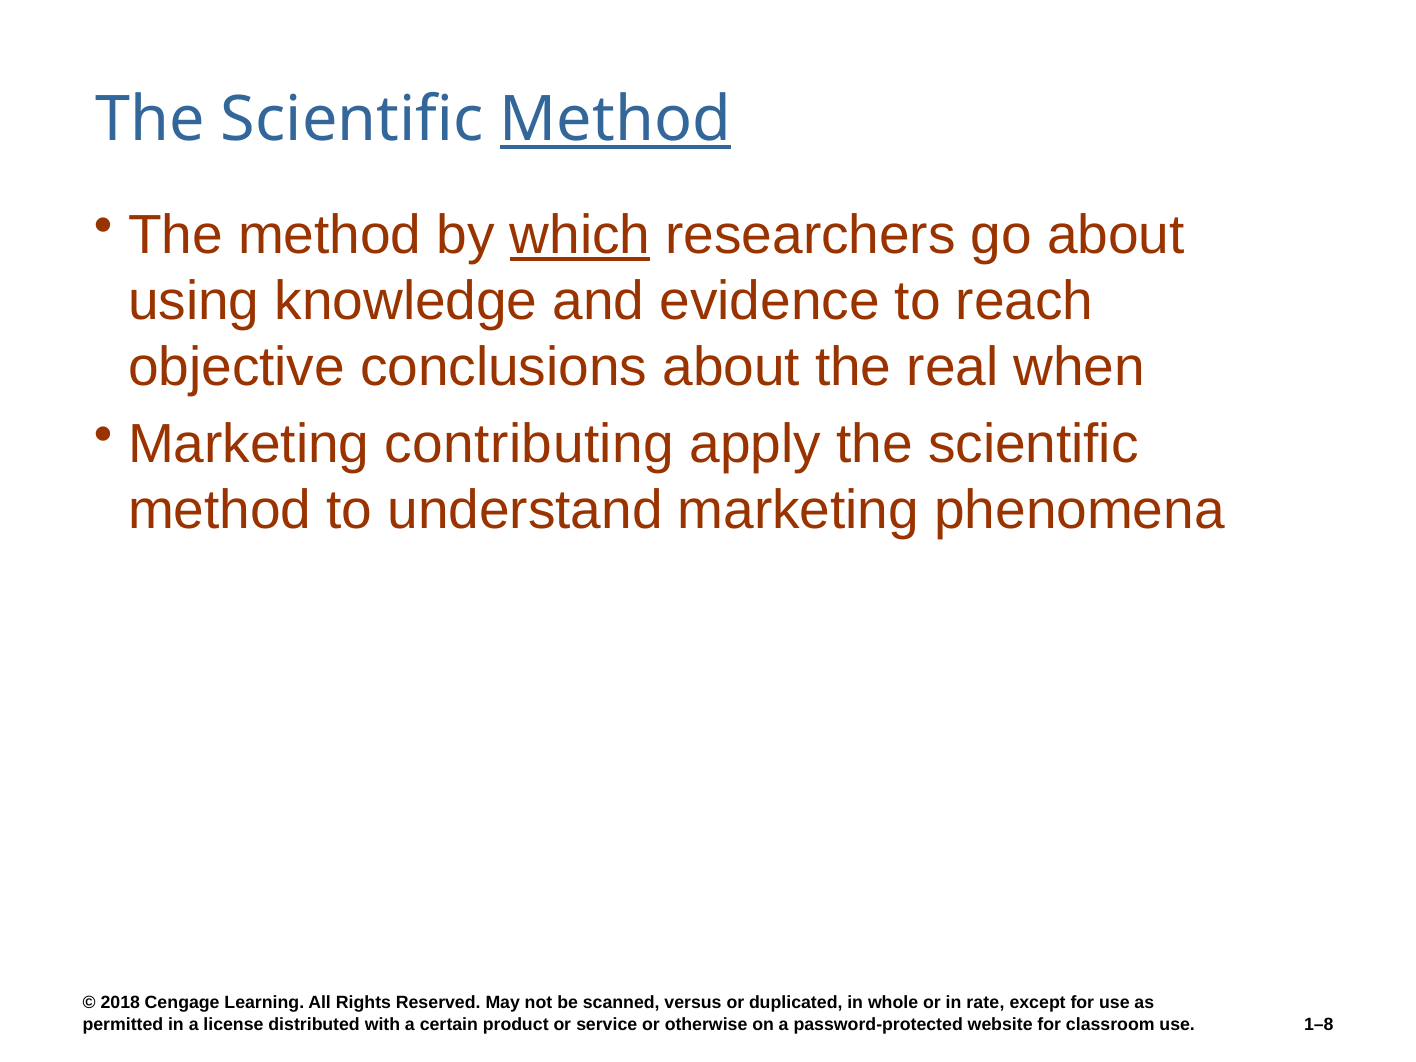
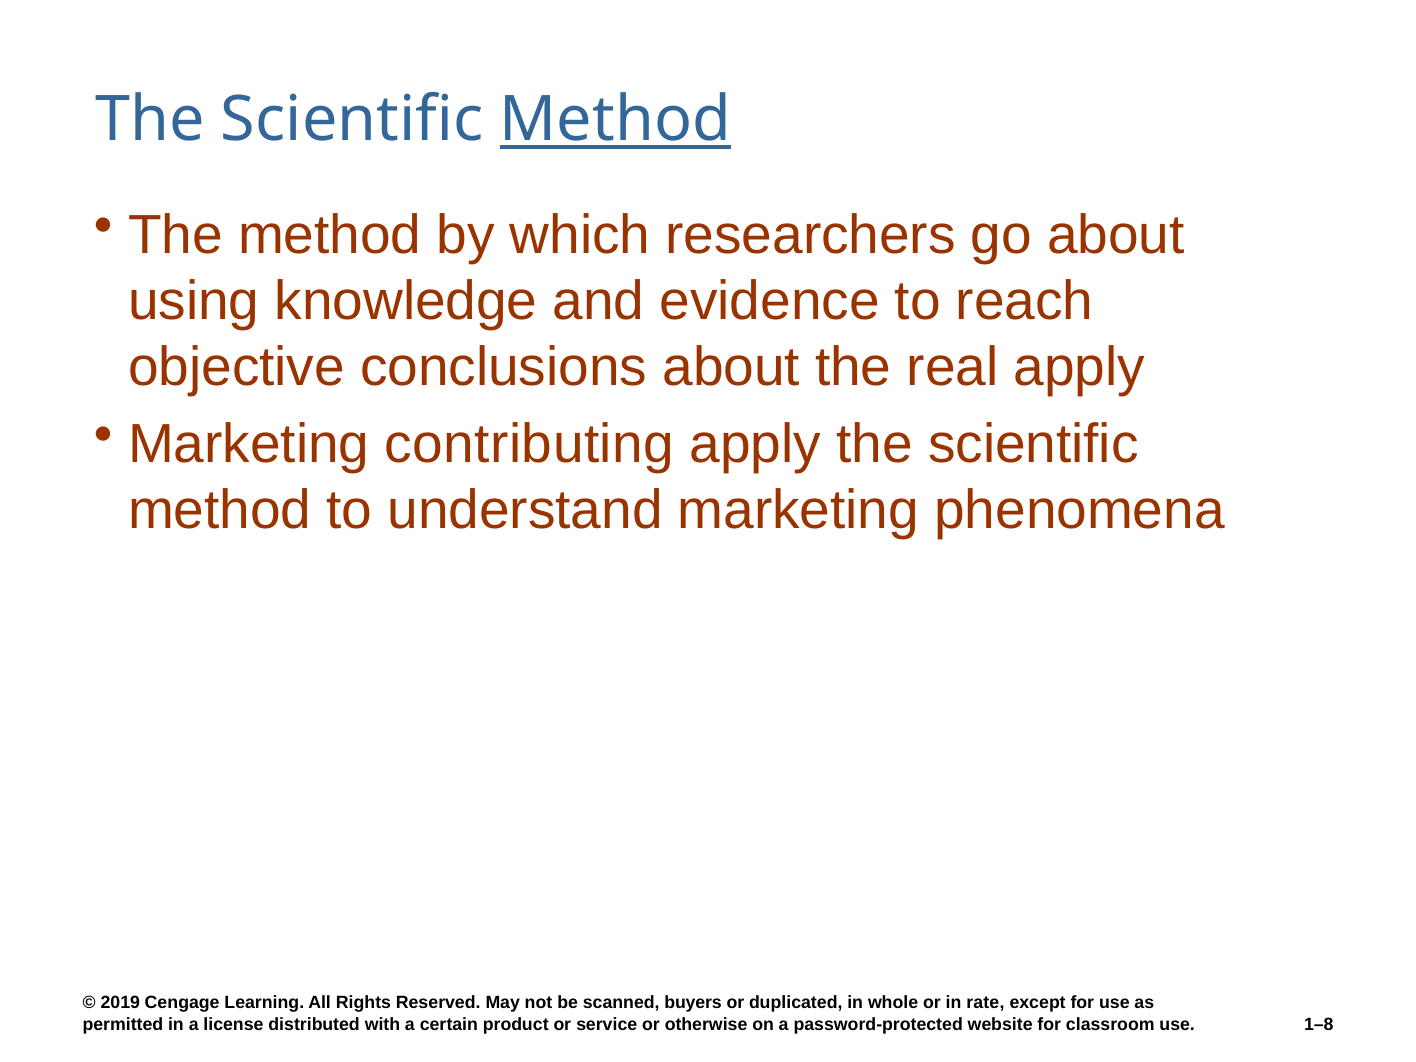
which underline: present -> none
real when: when -> apply
2018: 2018 -> 2019
versus: versus -> buyers
